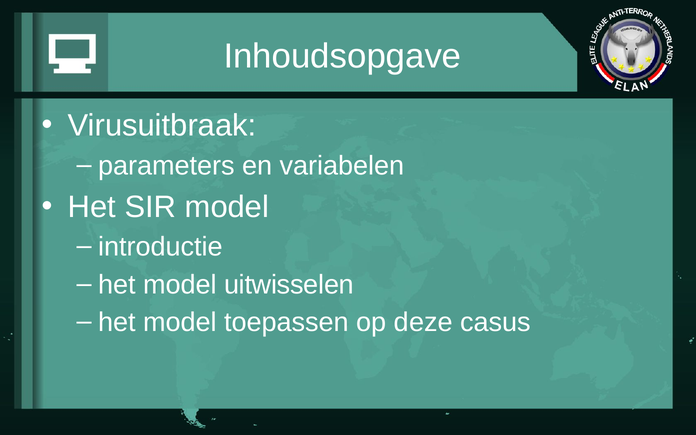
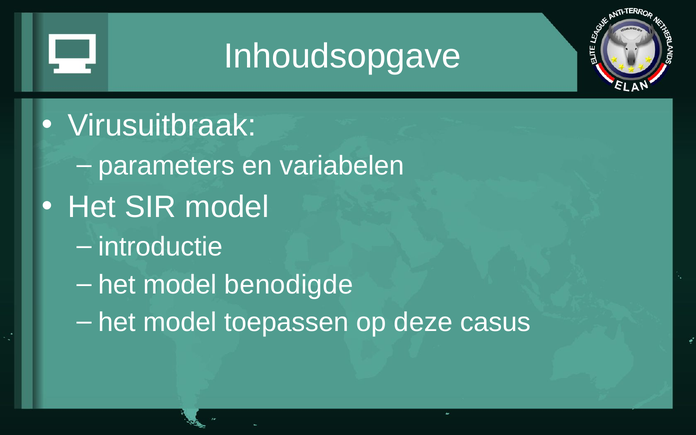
uitwisselen: uitwisselen -> benodigde
